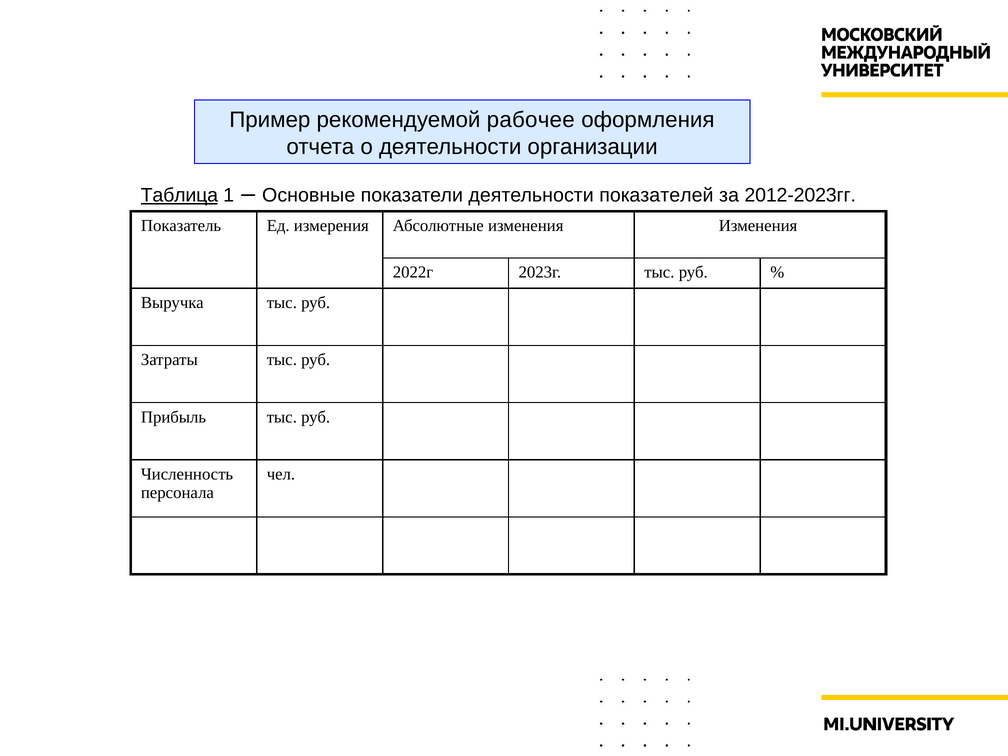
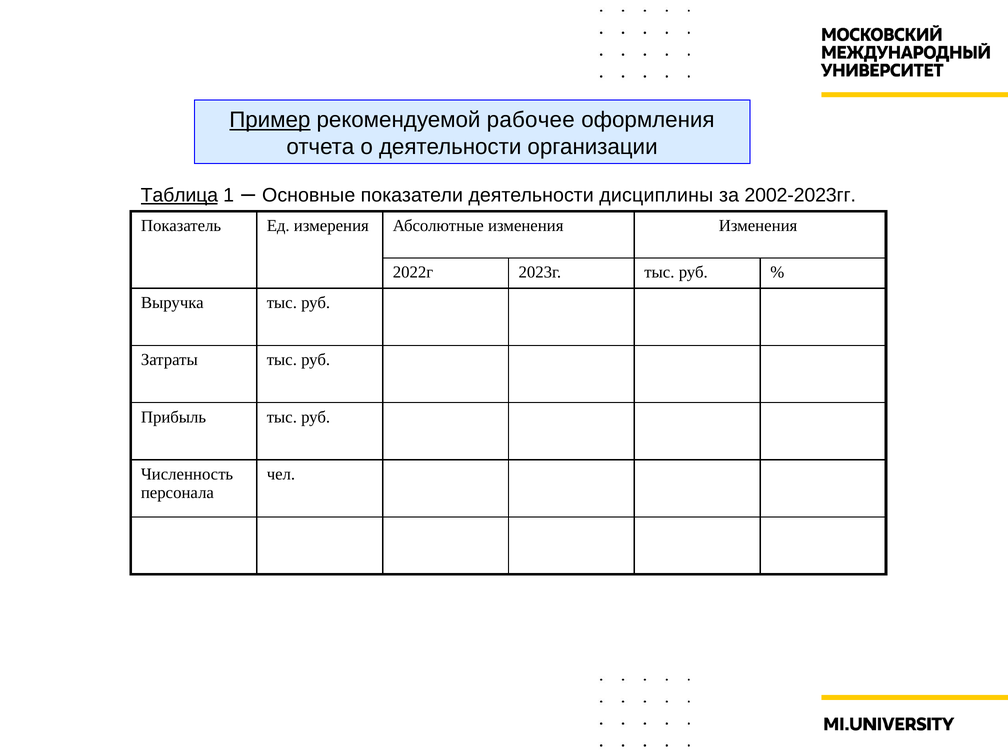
Пример underline: none -> present
показателей: показателей -> дисциплины
2012-2023гг: 2012-2023гг -> 2002-2023гг
